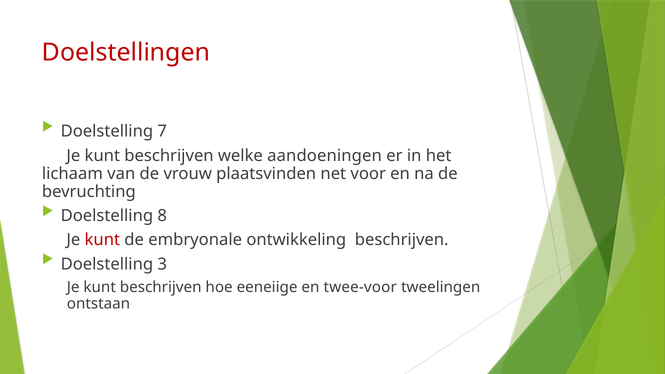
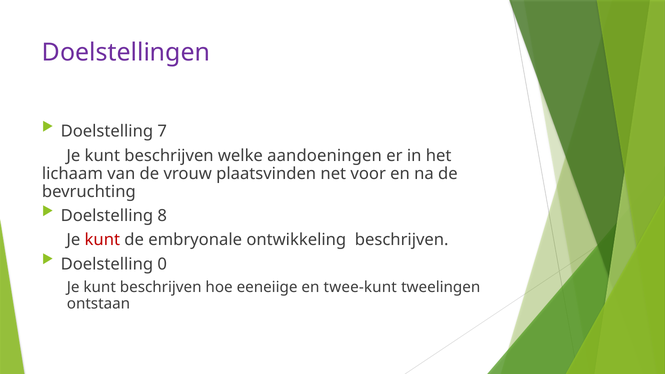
Doelstellingen colour: red -> purple
3: 3 -> 0
twee-voor: twee-voor -> twee-kunt
